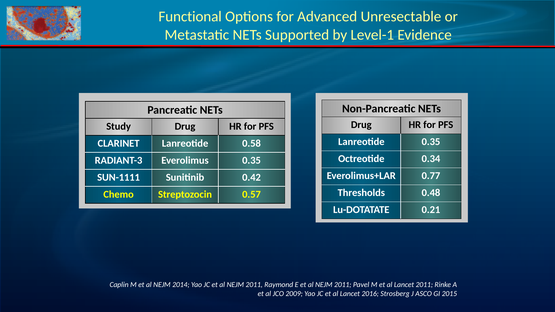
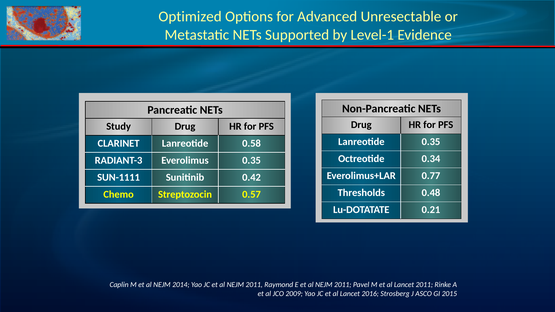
Functional: Functional -> Optimized
